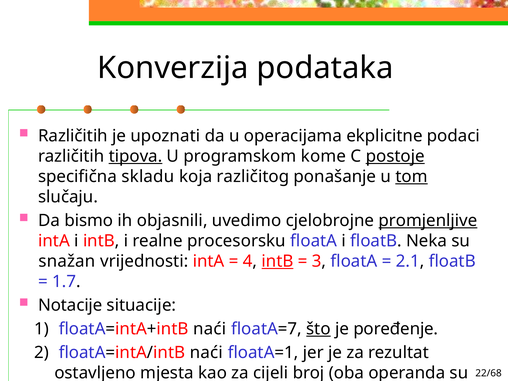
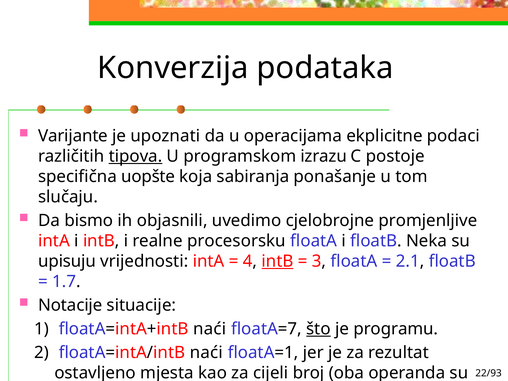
Različitih at (73, 136): Različitih -> Varijante
kome: kome -> izrazu
postoje underline: present -> none
skladu: skladu -> uopšte
različitog: različitog -> sabiranja
tom underline: present -> none
promjenljive underline: present -> none
snažan: snažan -> upisuju
poređenje: poređenje -> programu
22/68: 22/68 -> 22/93
